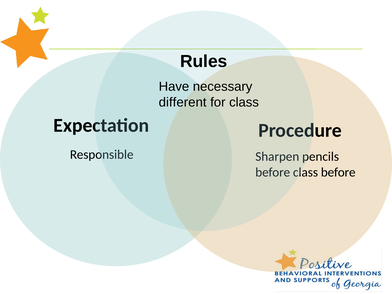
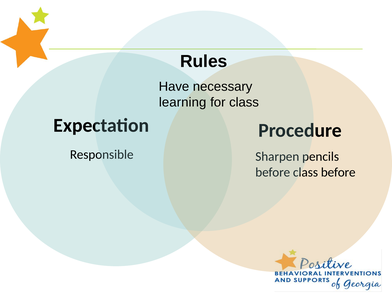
different: different -> learning
